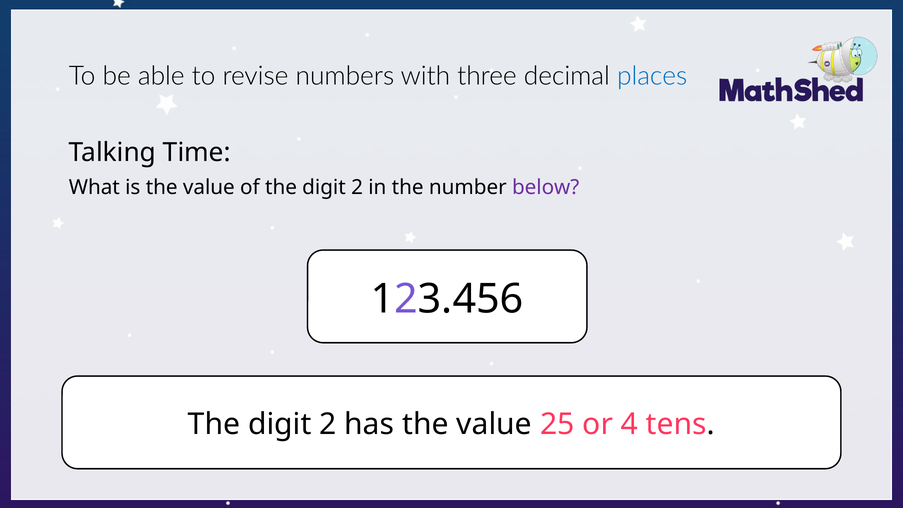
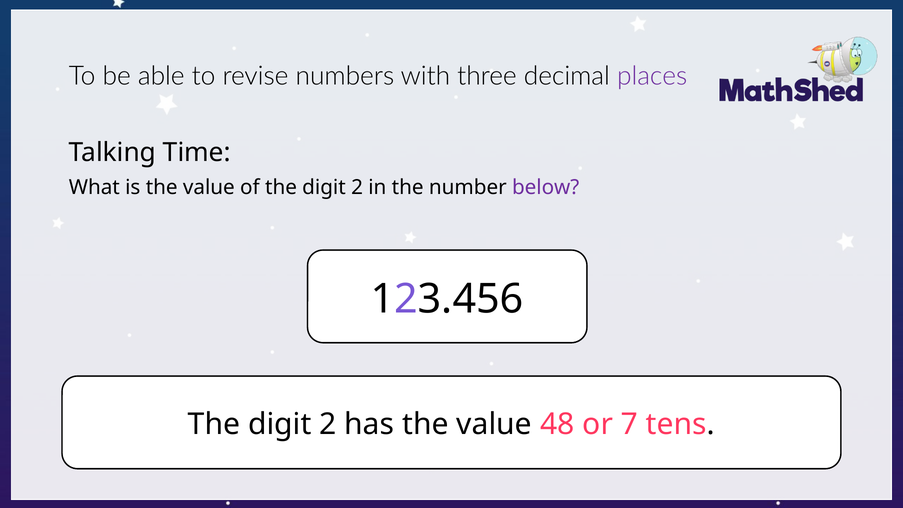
places colour: blue -> purple
25: 25 -> 48
4: 4 -> 7
